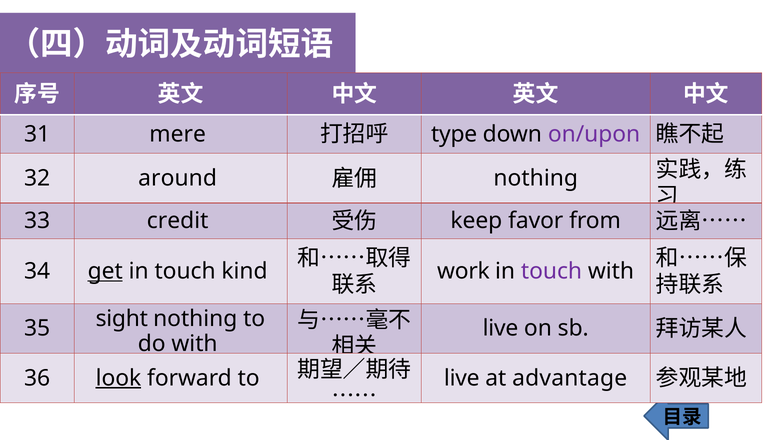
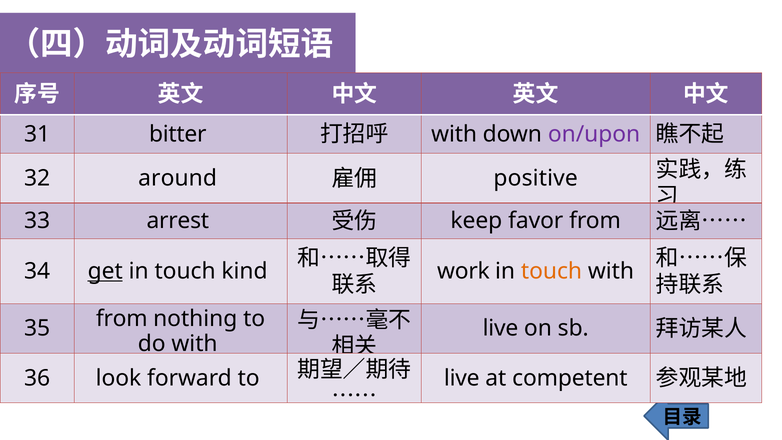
mere: mere -> bitter
type at (454, 134): type -> with
nothing at (536, 178): nothing -> positive
credit: credit -> arrest
touch at (552, 271) colour: purple -> orange
35 sight: sight -> from
look underline: present -> none
advantage: advantage -> competent
